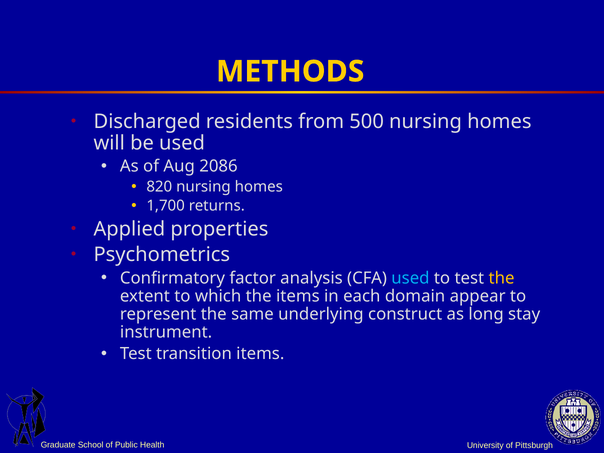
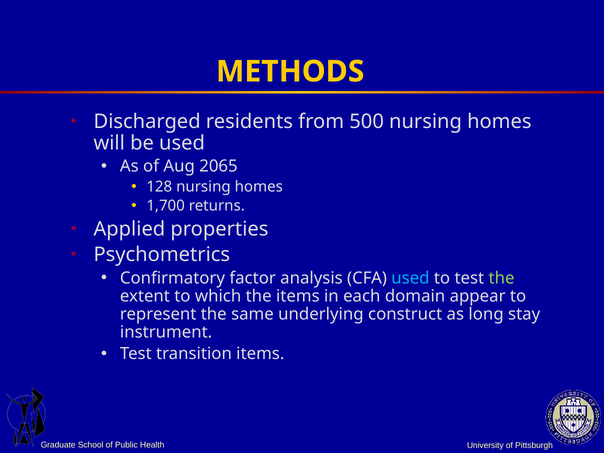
2086: 2086 -> 2065
820: 820 -> 128
the at (502, 278) colour: yellow -> light green
